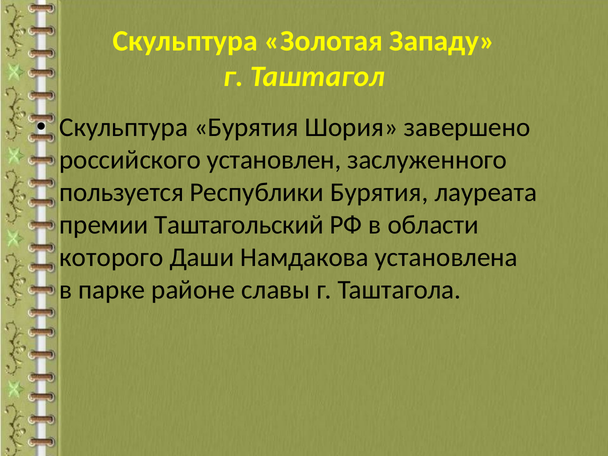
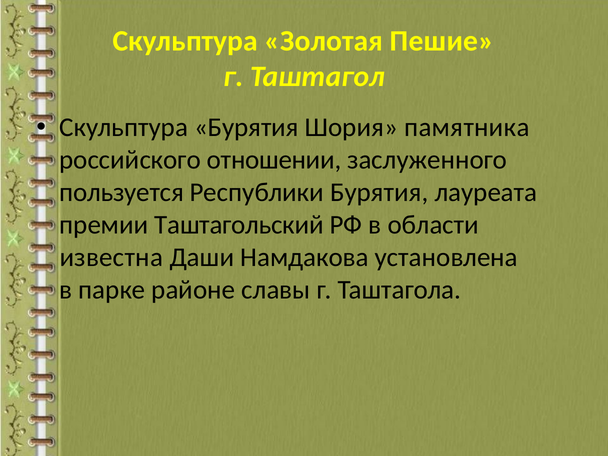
Западу: Западу -> Пешие
завершено: завершено -> памятника
установлен: установлен -> отношении
которого: которого -> известна
